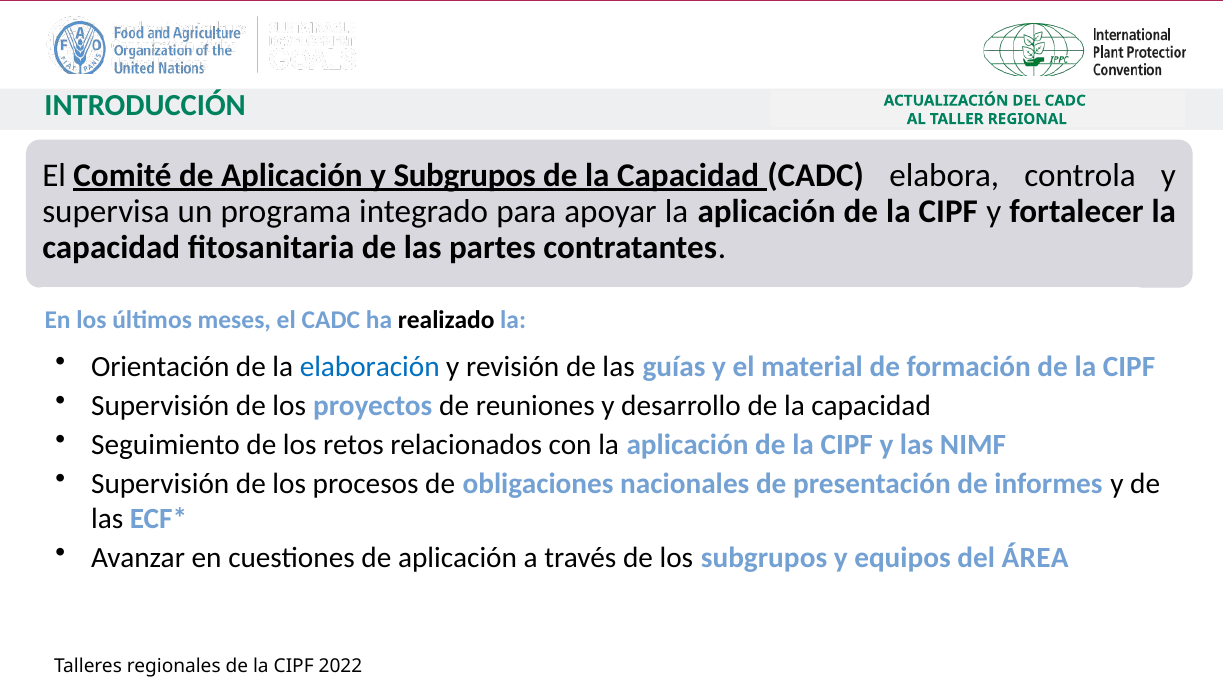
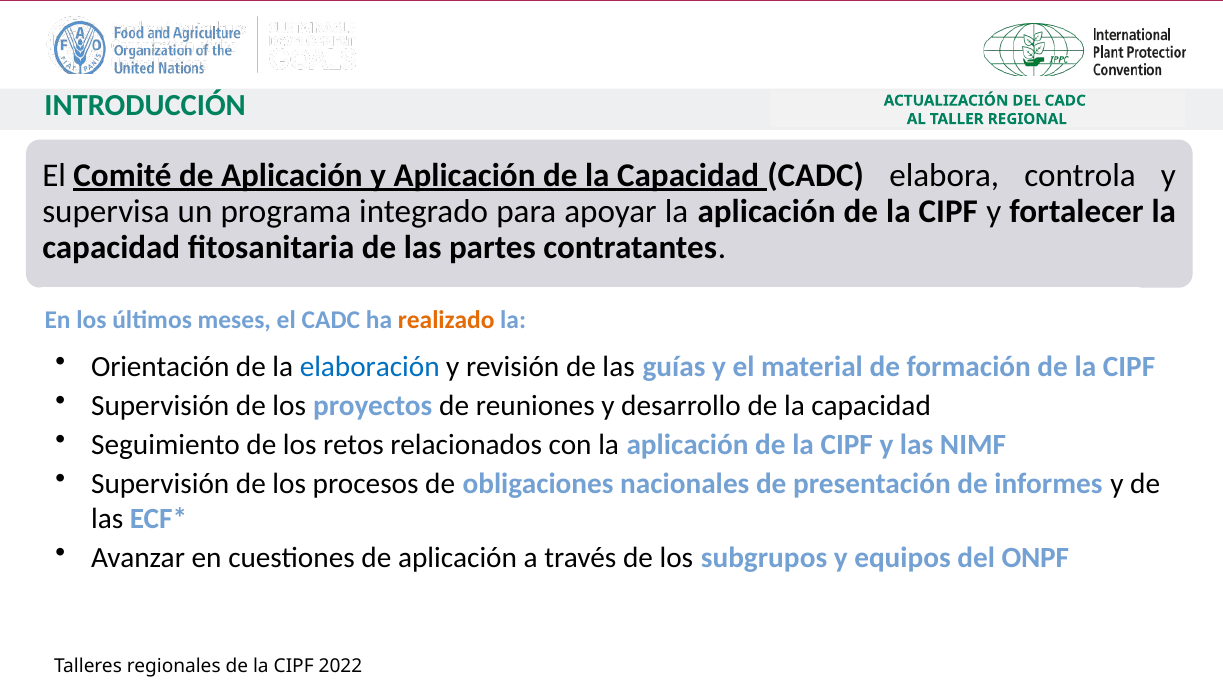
y Subgrupos: Subgrupos -> Aplicación
realizado colour: black -> orange
ÁREA: ÁREA -> ONPF
